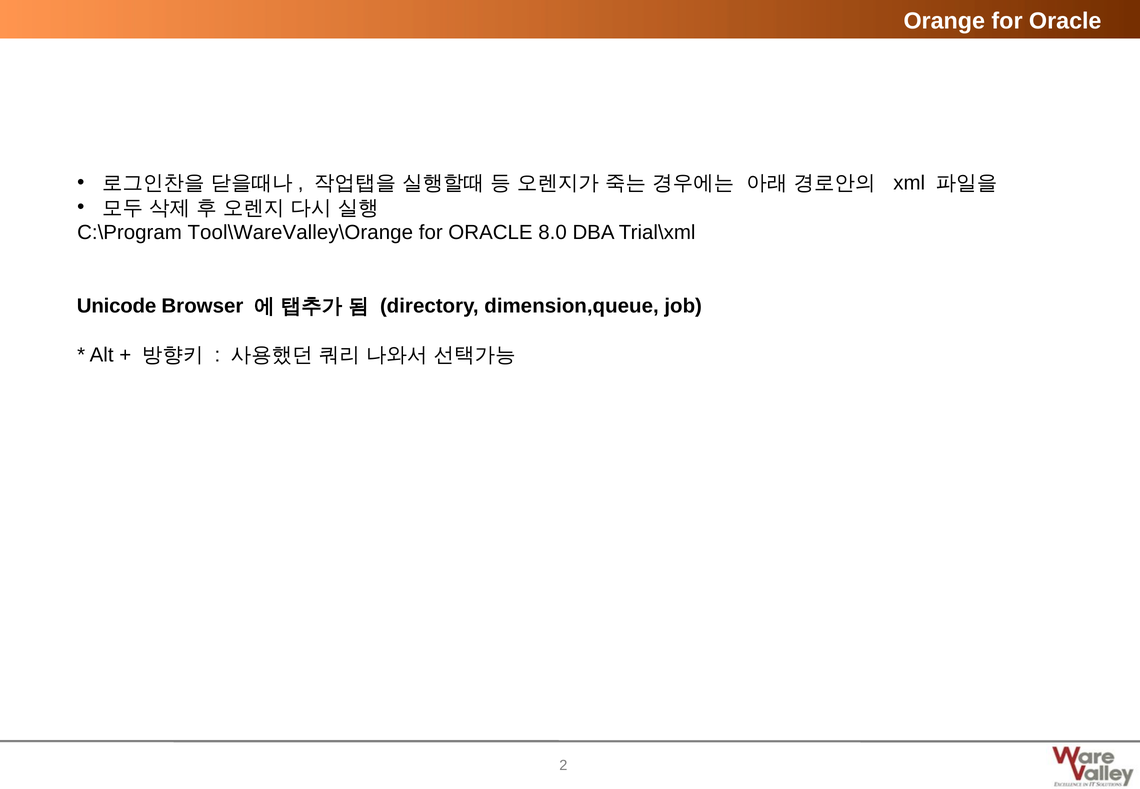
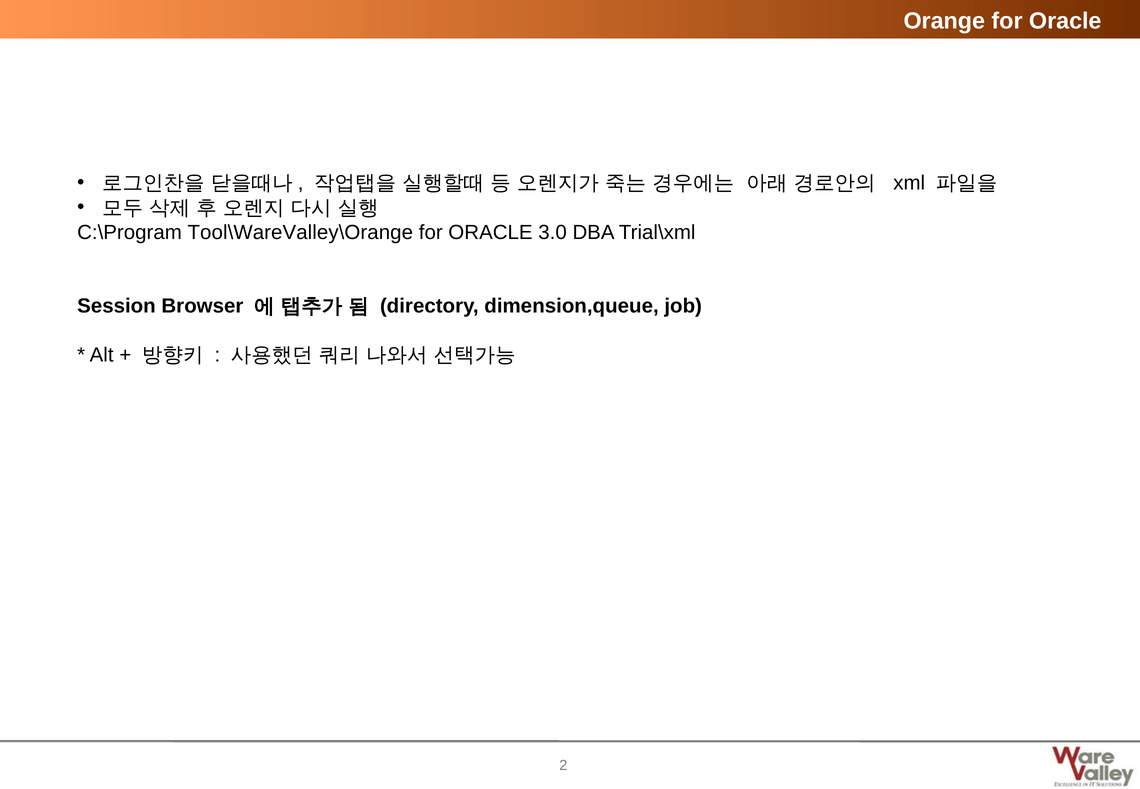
8.0: 8.0 -> 3.0
Unicode: Unicode -> Session
